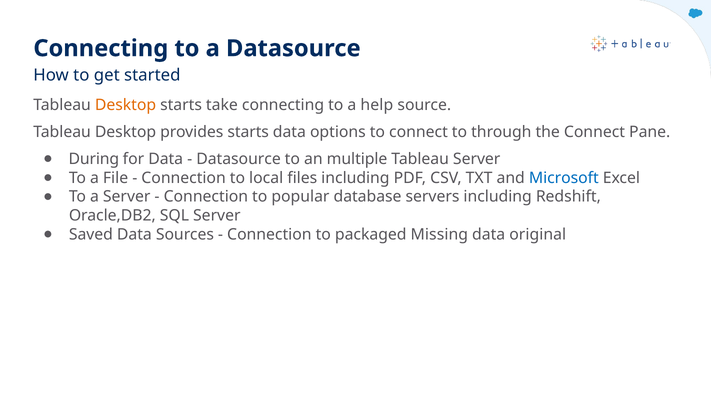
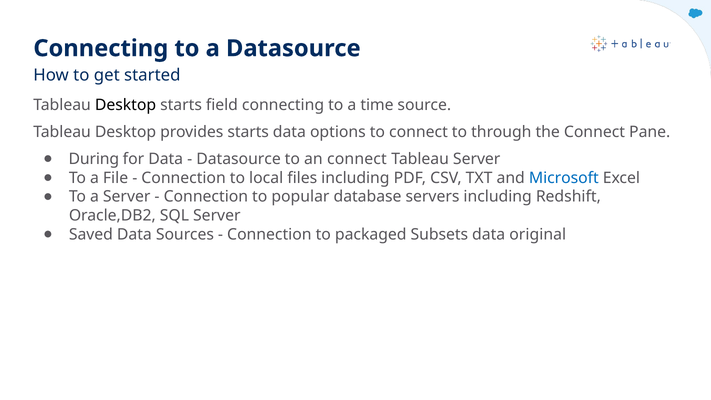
Desktop at (125, 105) colour: orange -> black
take: take -> field
help: help -> time
an multiple: multiple -> connect
Missing: Missing -> Subsets
